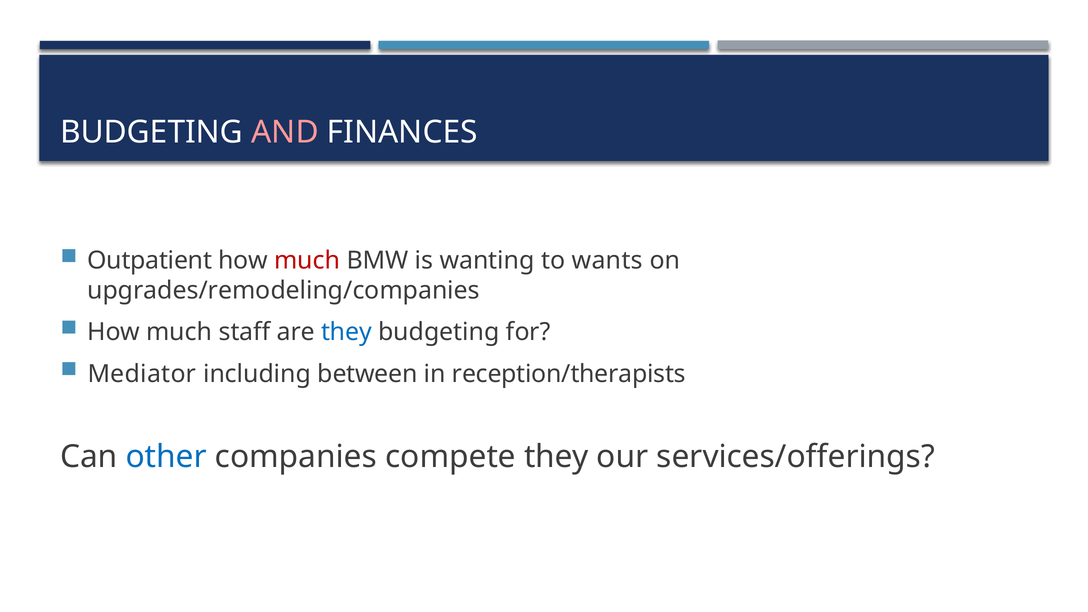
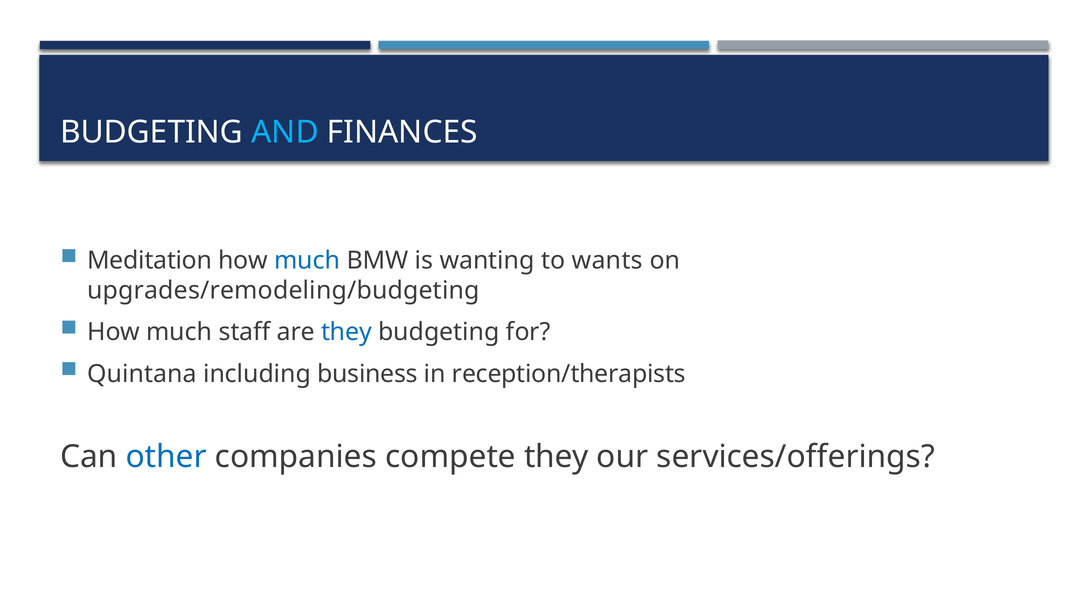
AND colour: pink -> light blue
Outpatient: Outpatient -> Meditation
much at (307, 260) colour: red -> blue
upgrades/remodeling/companies: upgrades/remodeling/companies -> upgrades/remodeling/budgeting
Mediator: Mediator -> Quintana
between: between -> business
